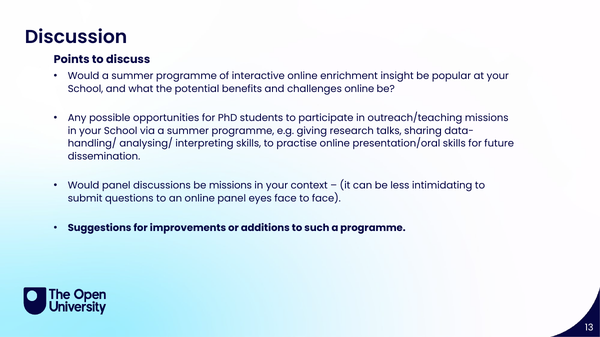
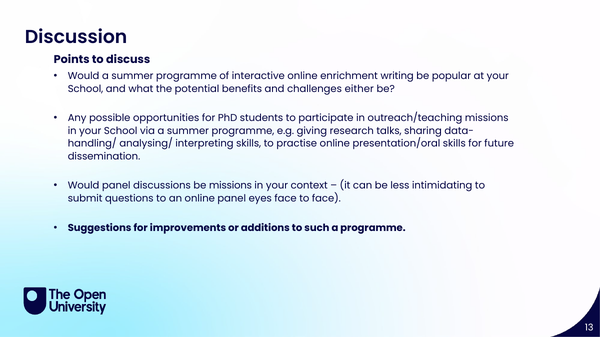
insight: insight -> writing
challenges online: online -> either
